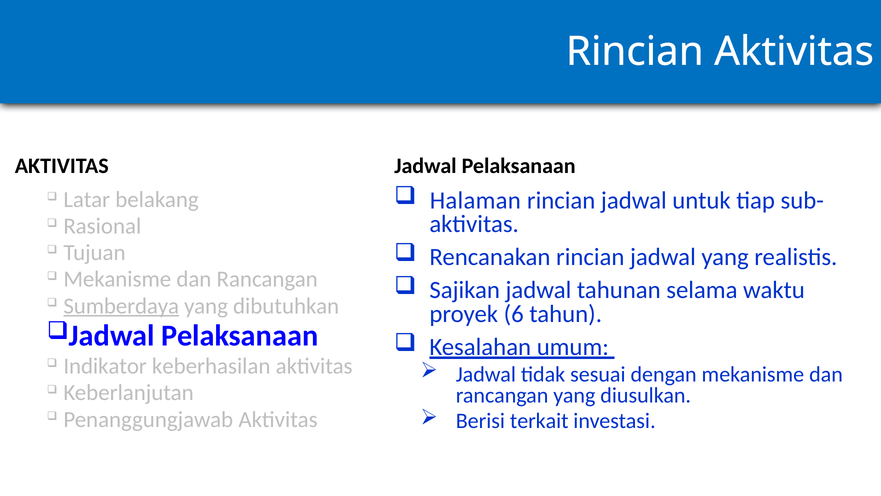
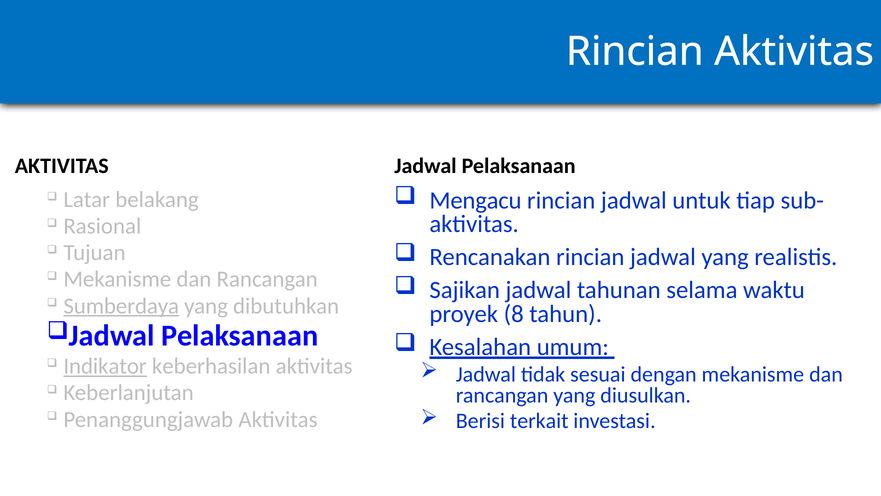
Halaman: Halaman -> Mengacu
6: 6 -> 8
Indikator underline: none -> present
